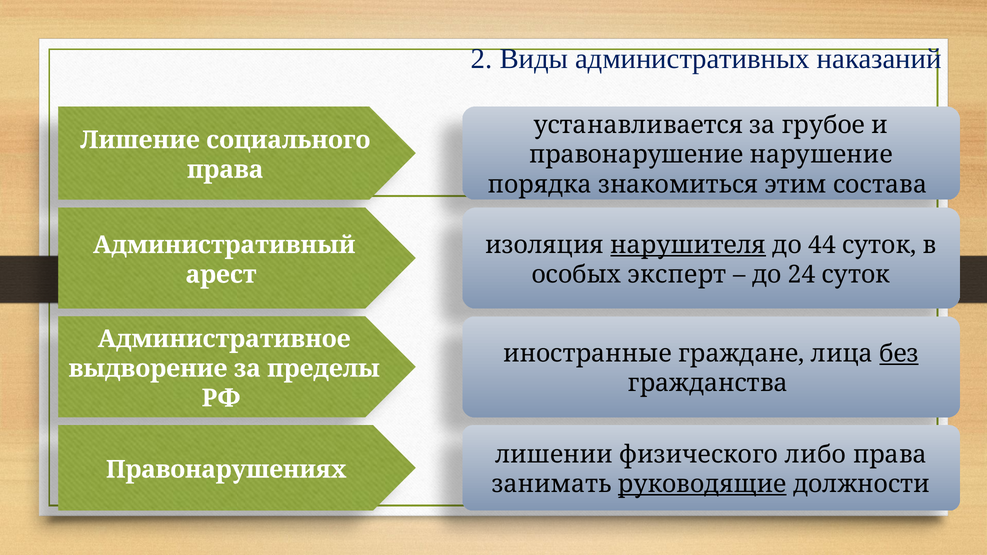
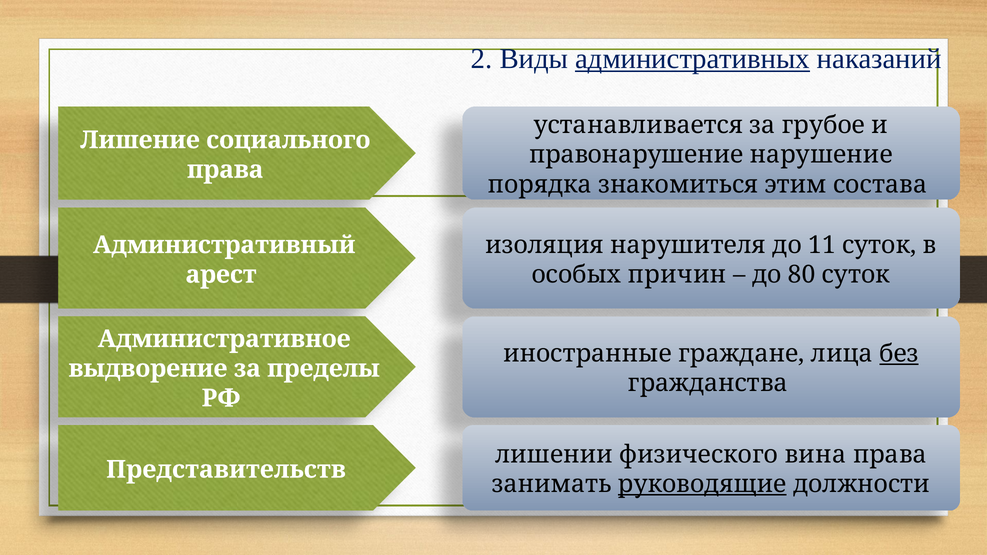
административных underline: none -> present
нарушителя underline: present -> none
44: 44 -> 11
эксперт: эксперт -> причин
24: 24 -> 80
либо: либо -> вина
Правонарушениях: Правонарушениях -> Представительств
